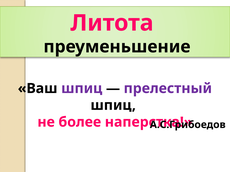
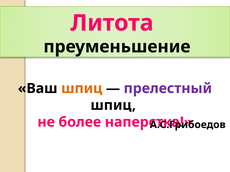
шпиц at (82, 89) colour: purple -> orange
